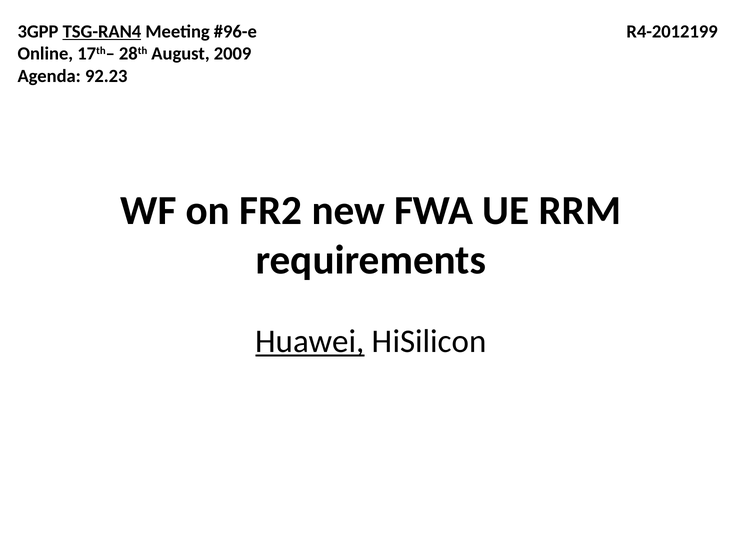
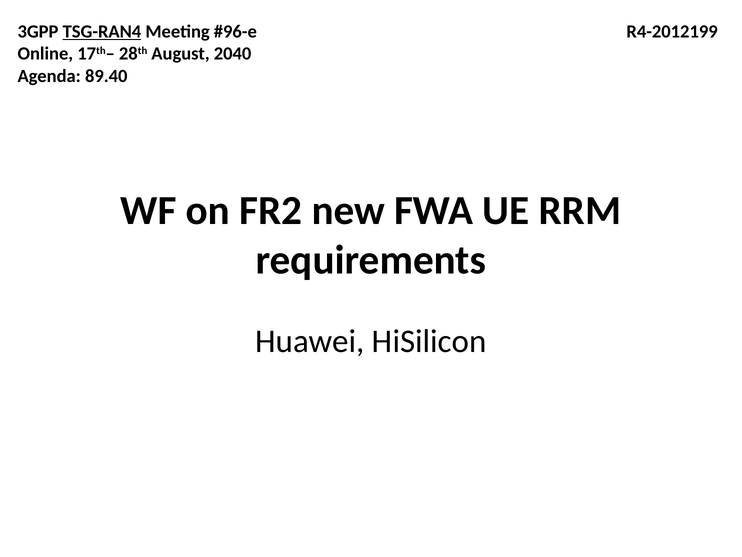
2009: 2009 -> 2040
92.23: 92.23 -> 89.40
Huawei underline: present -> none
